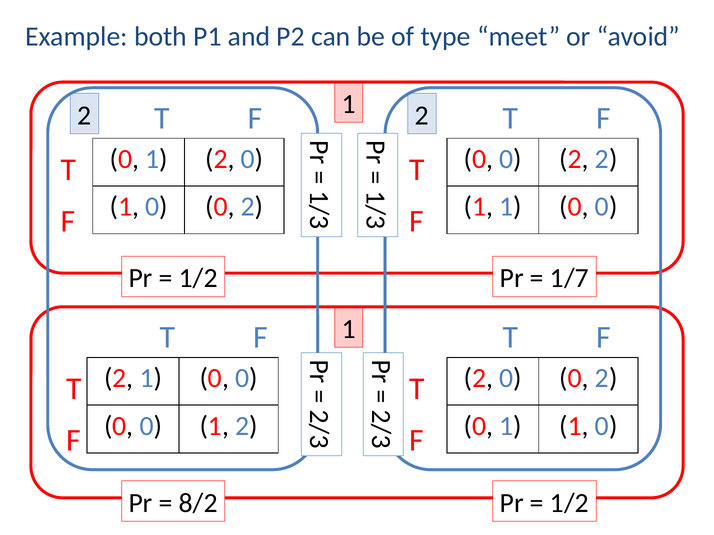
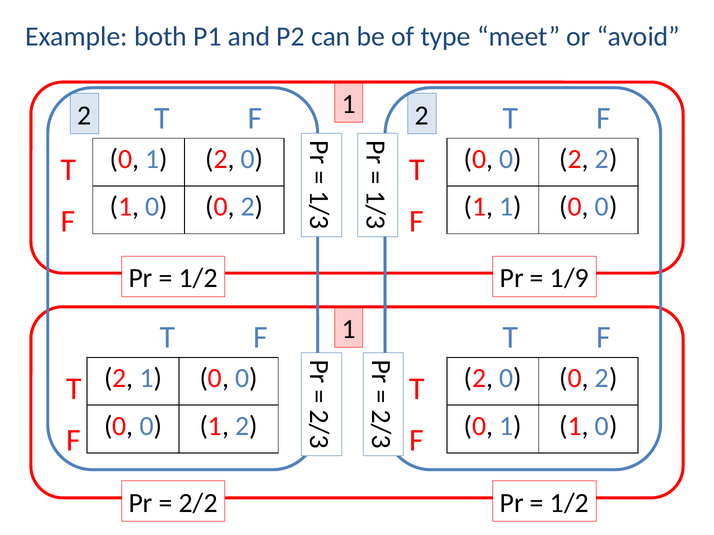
1/7: 1/7 -> 1/9
8/2: 8/2 -> 2/2
